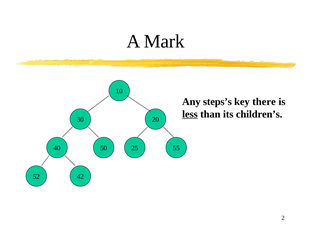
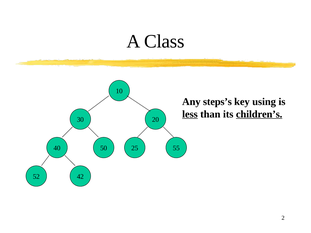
Mark: Mark -> Class
there: there -> using
children’s underline: none -> present
